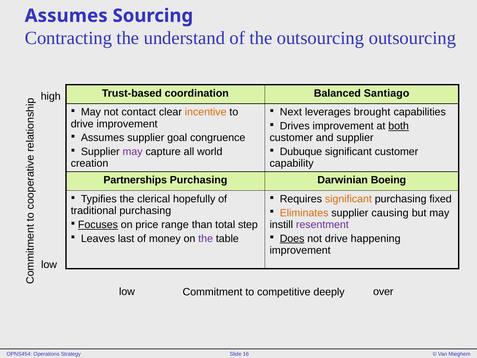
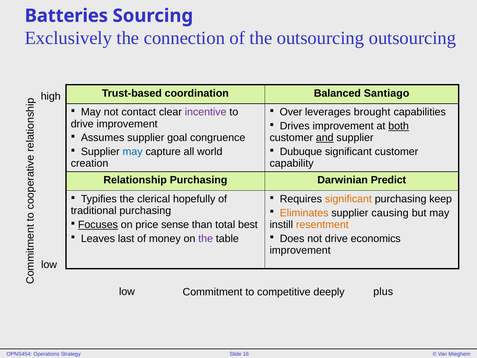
Assumes at (66, 16): Assumes -> Batteries
Contracting: Contracting -> Exclusively
understand: understand -> connection
incentive colour: orange -> purple
Next: Next -> Over
and underline: none -> present
may at (133, 152) colour: purple -> blue
Partnerships: Partnerships -> Relationship
Boeing: Boeing -> Predict
fixed: fixed -> keep
resentment colour: purple -> orange
range: range -> sense
step: step -> best
Does underline: present -> none
happening: happening -> economics
over: over -> plus
